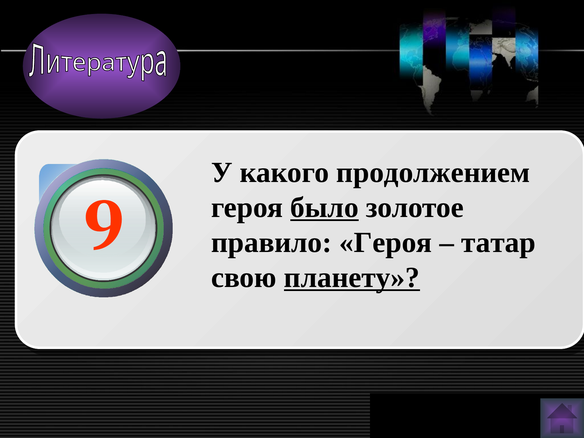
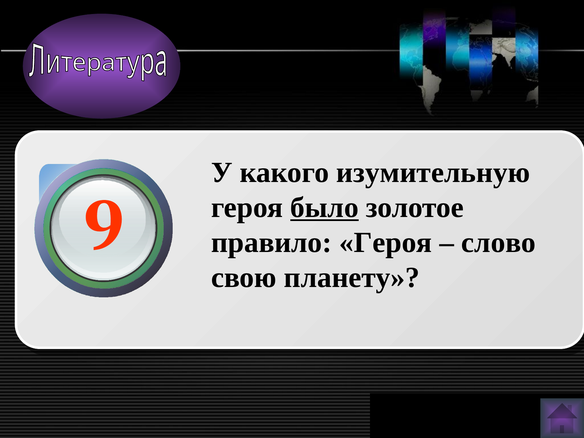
продолжением: продолжением -> изумительную
татар: татар -> слово
планету underline: present -> none
